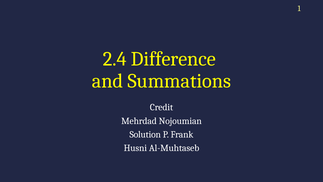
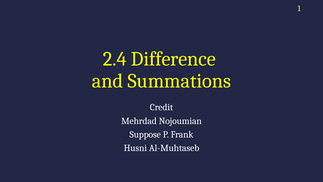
Solution: Solution -> Suppose
